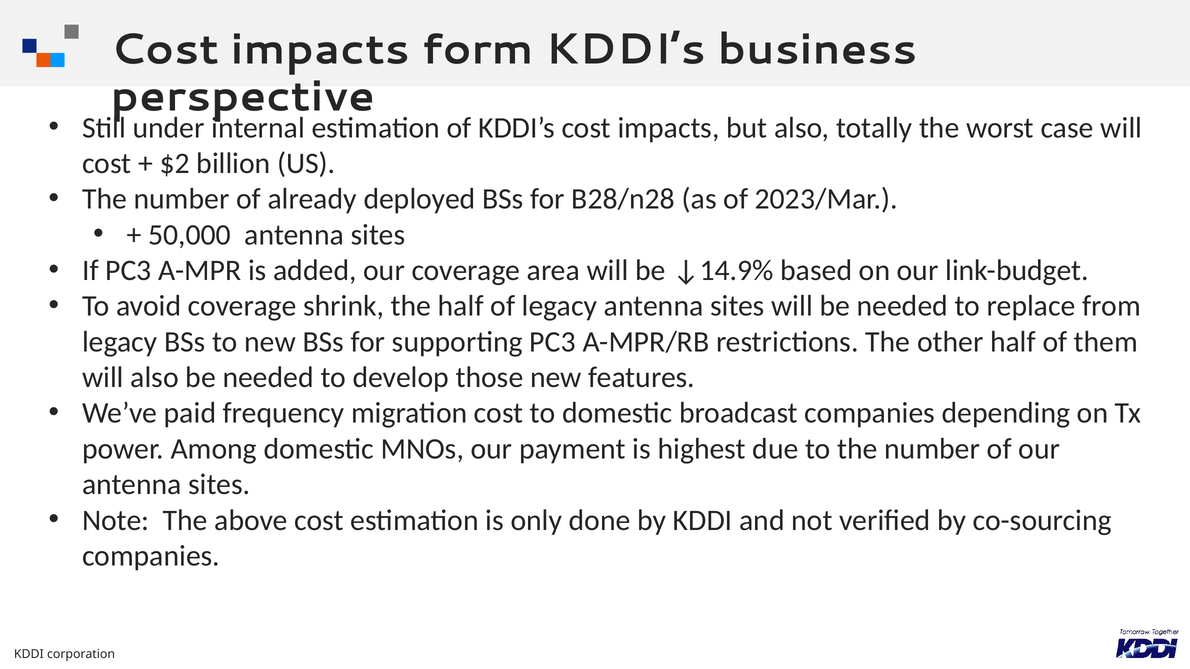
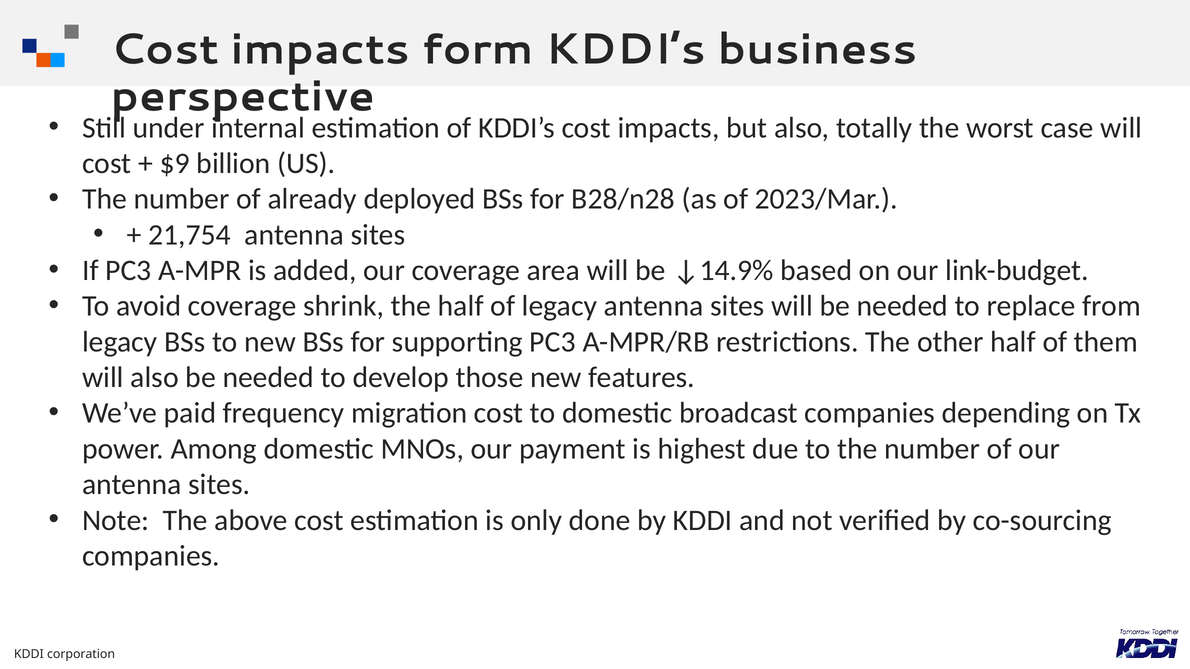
$2: $2 -> $9
50,000: 50,000 -> 21,754
